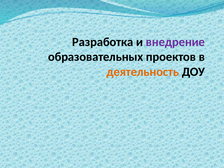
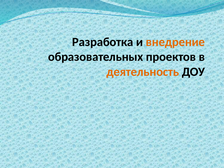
внедрение colour: purple -> orange
